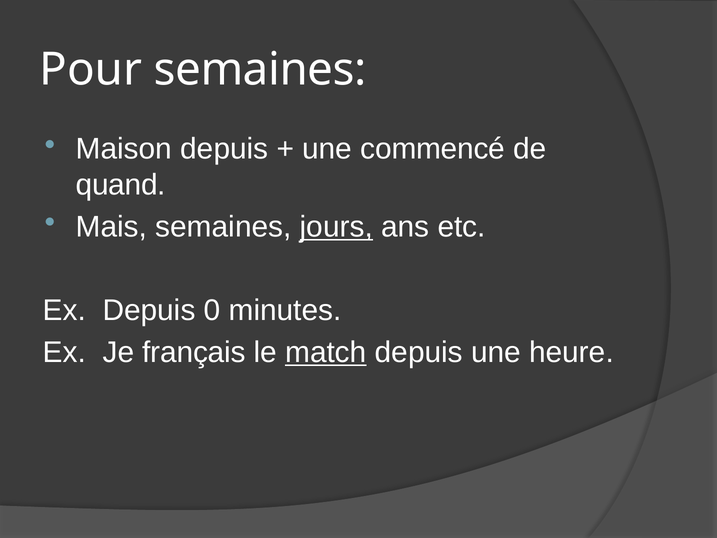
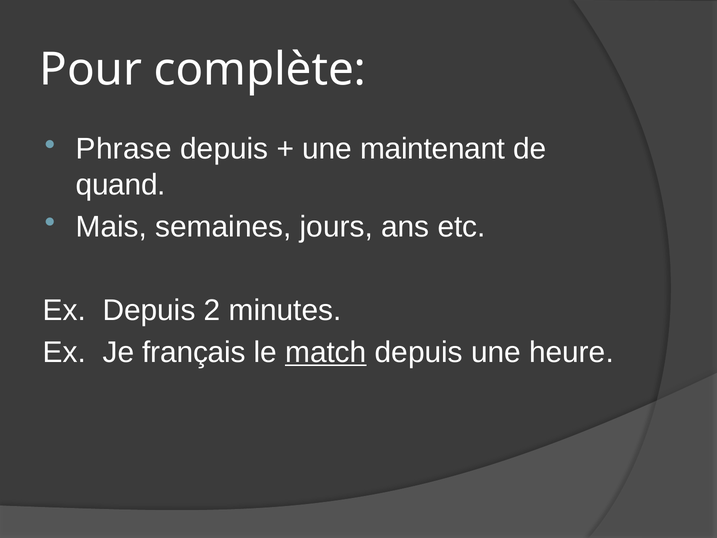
Pour semaines: semaines -> complète
Maison: Maison -> Phrase
commencé: commencé -> maintenant
jours underline: present -> none
0: 0 -> 2
